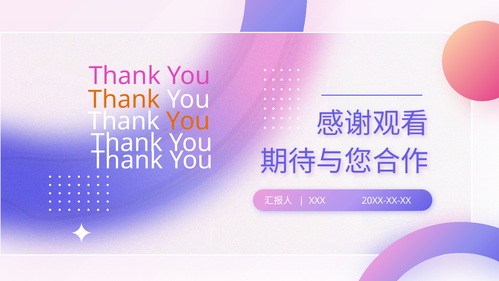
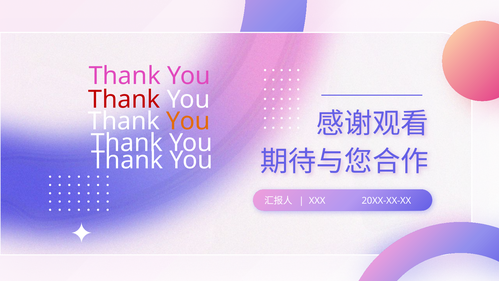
Thank at (124, 100) colour: orange -> red
